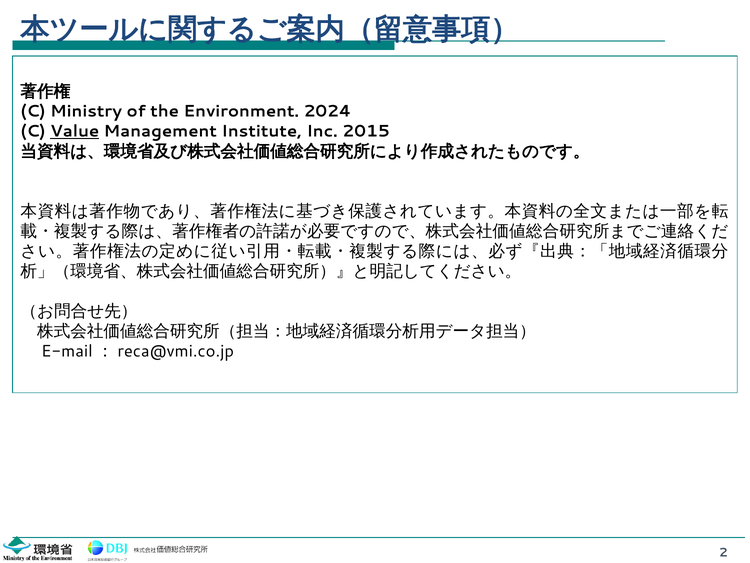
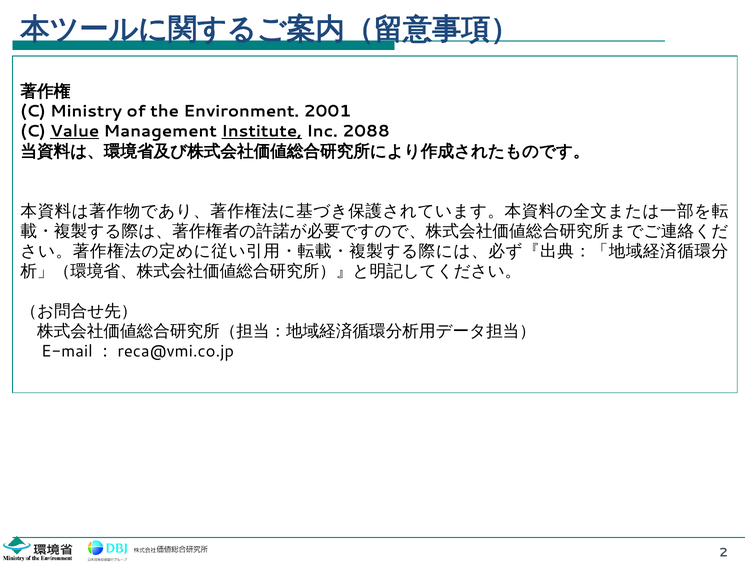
2024: 2024 -> 2001
Institute underline: none -> present
2015: 2015 -> 2088
